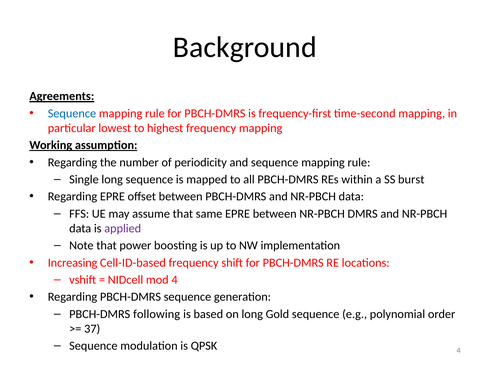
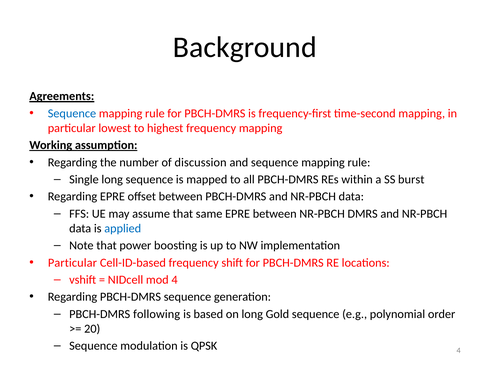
periodicity: periodicity -> discussion
applied colour: purple -> blue
Increasing at (73, 263): Increasing -> Particular
37: 37 -> 20
